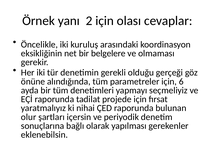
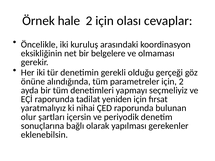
yanı: yanı -> hale
için 6: 6 -> 2
projede: projede -> yeniden
